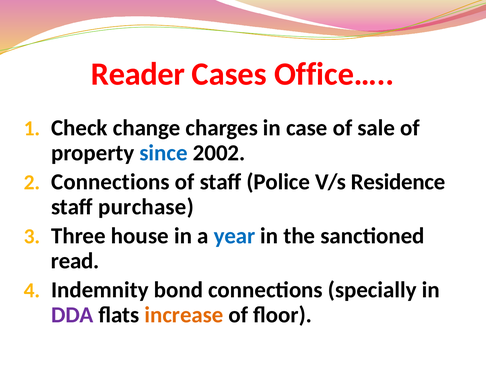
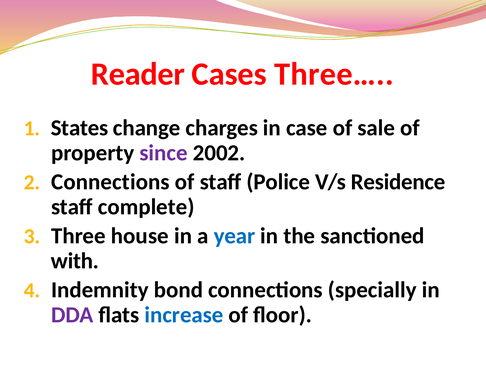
Office…: Office… -> Three…
Check: Check -> States
since colour: blue -> purple
purchase: purchase -> complete
read: read -> with
increase colour: orange -> blue
